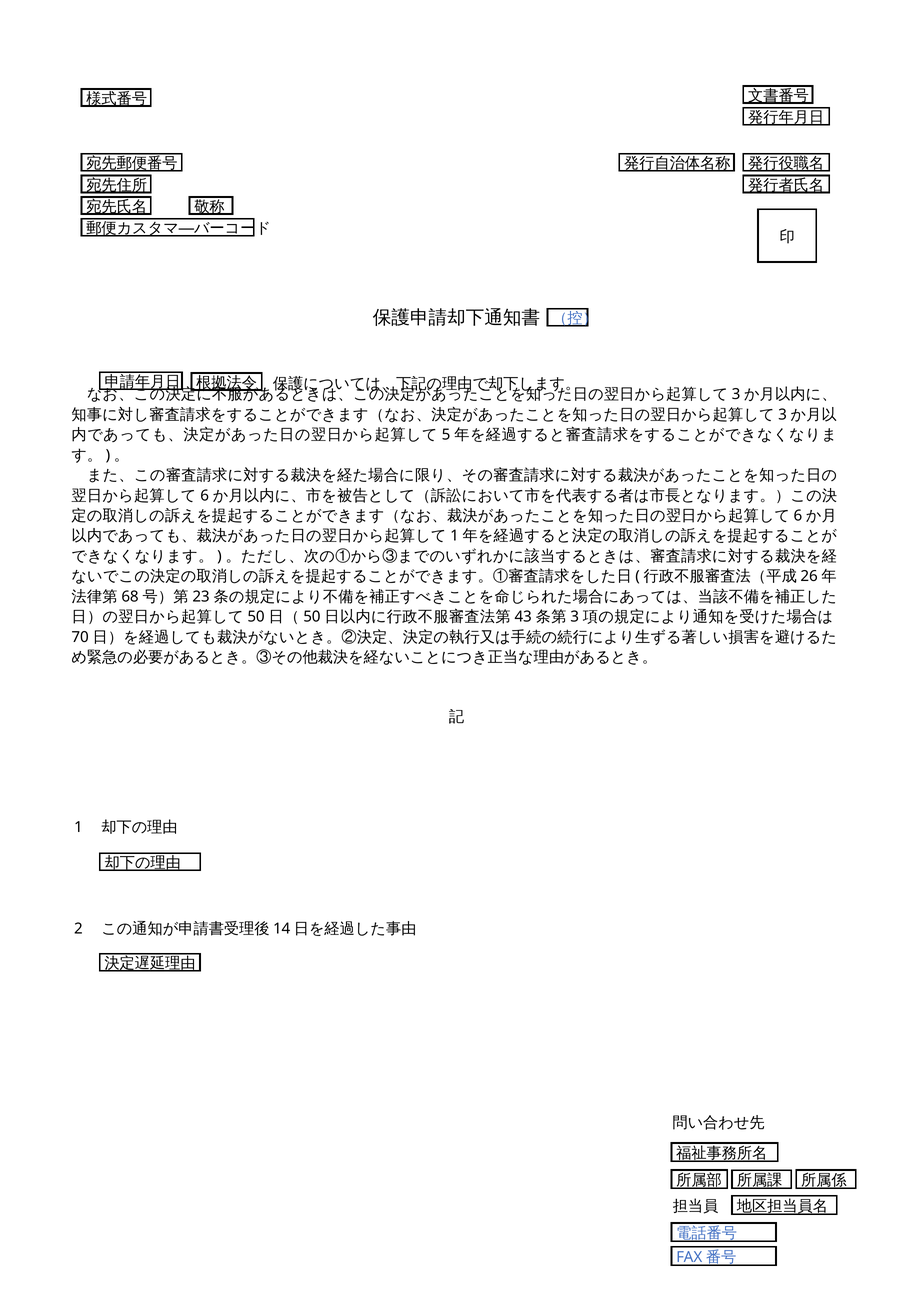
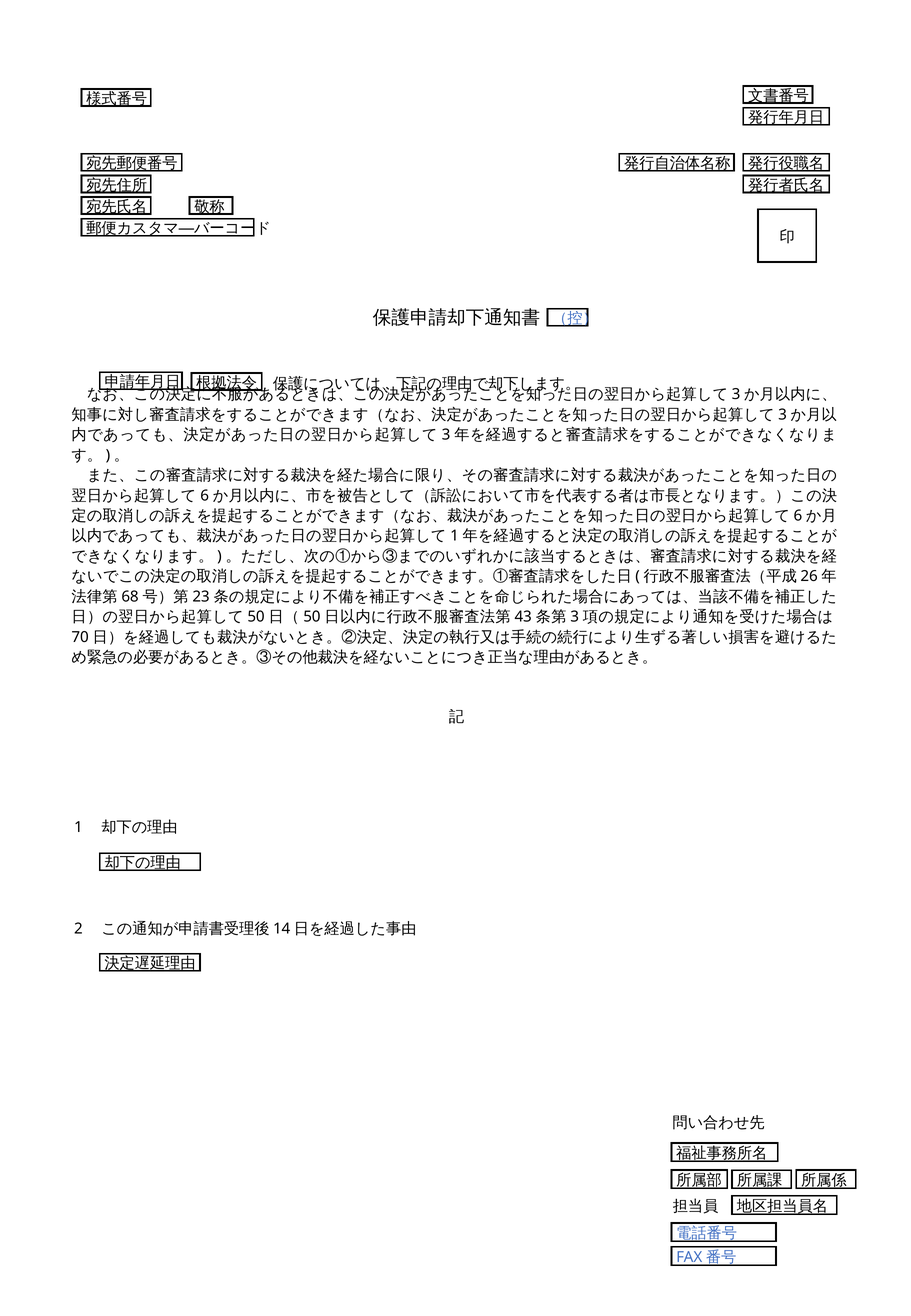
5: 5 -> 3
